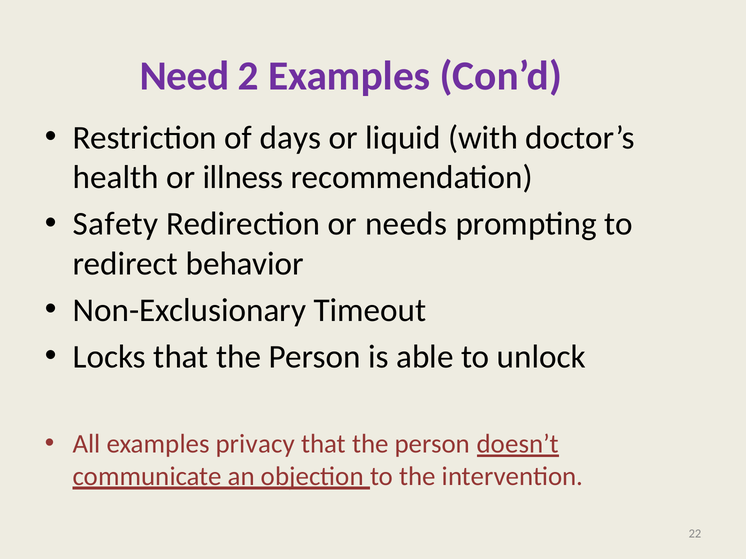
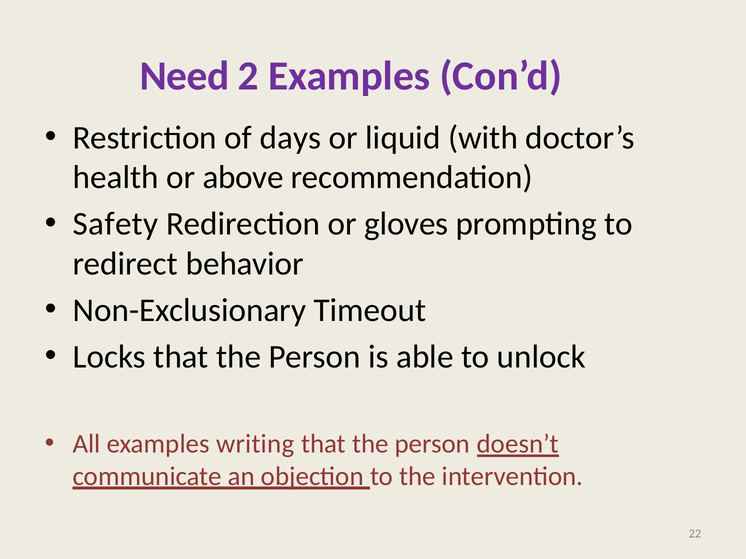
illness: illness -> above
needs: needs -> gloves
privacy: privacy -> writing
